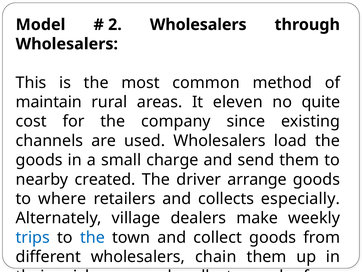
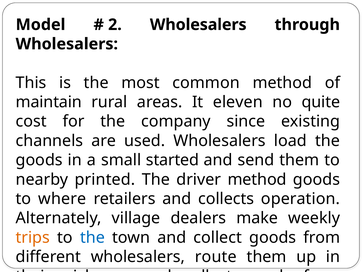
charge: charge -> started
created: created -> printed
driver arrange: arrange -> method
especially: especially -> operation
trips colour: blue -> orange
chain: chain -> route
